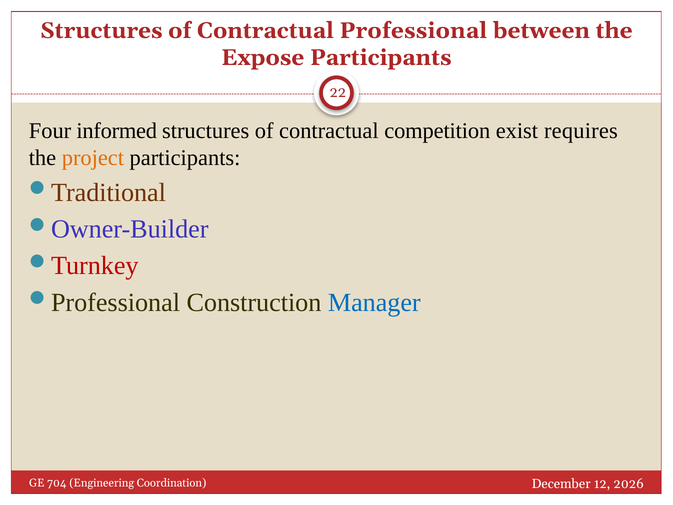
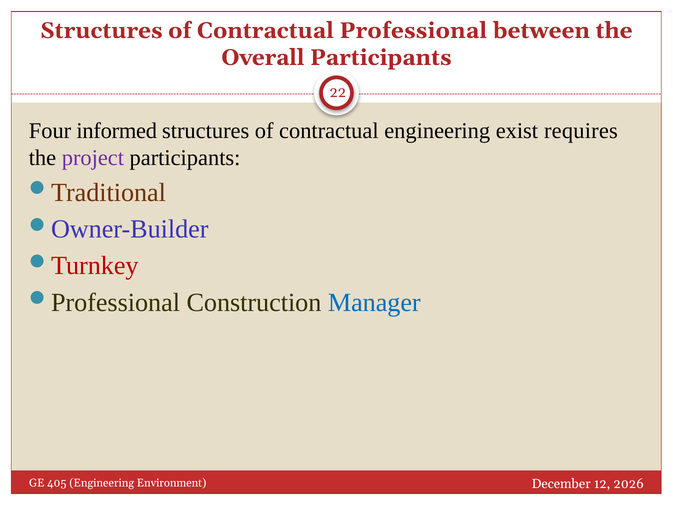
Expose: Expose -> Overall
contractual competition: competition -> engineering
project colour: orange -> purple
704: 704 -> 405
Coordination: Coordination -> Environment
